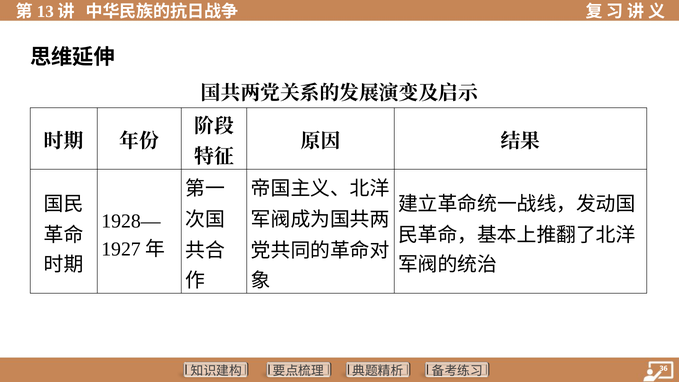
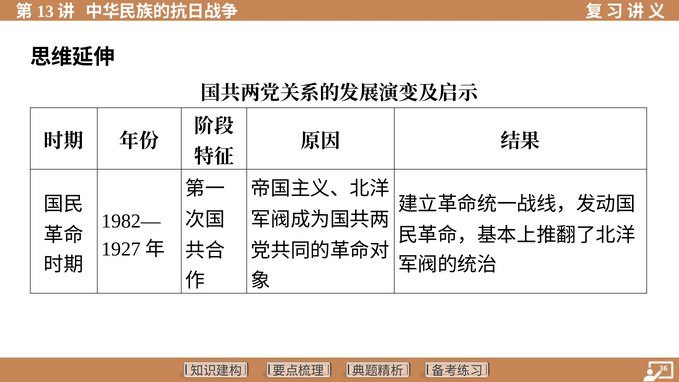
1928—: 1928— -> 1982—
